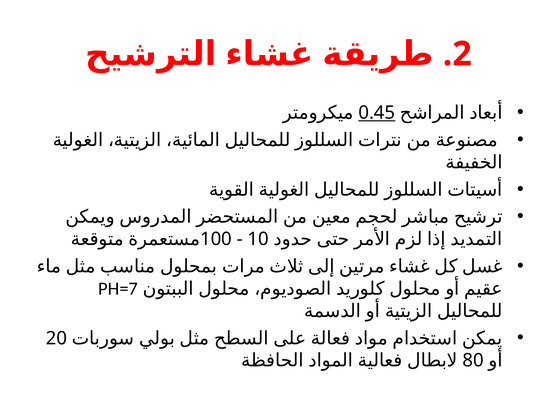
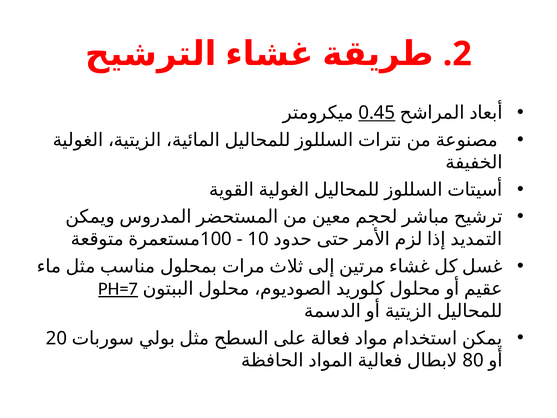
PH=7 underline: none -> present
